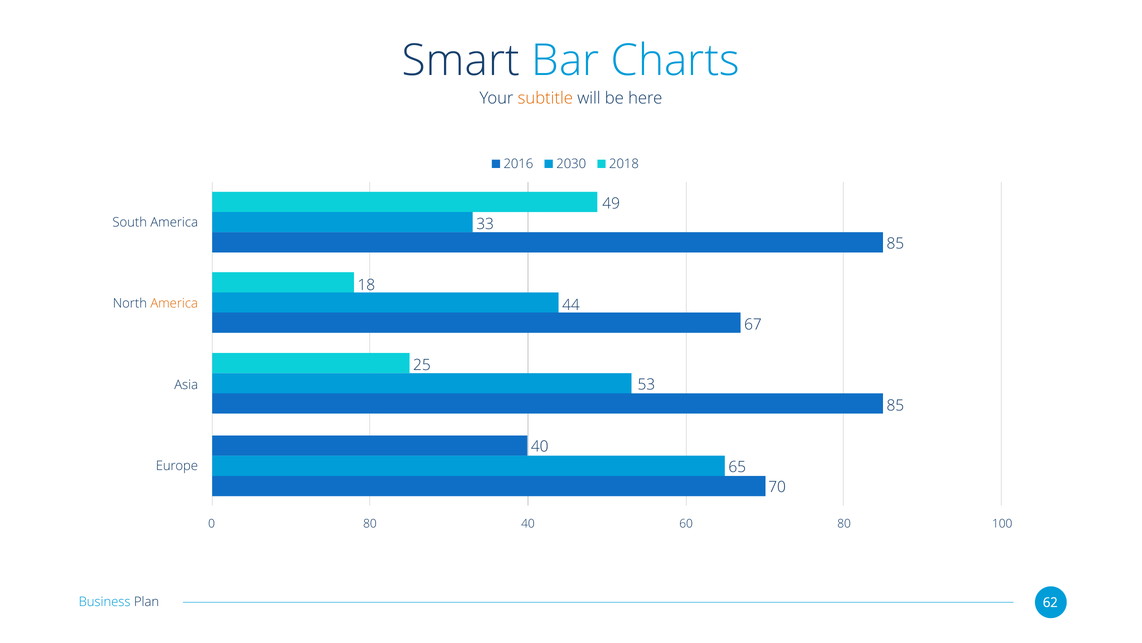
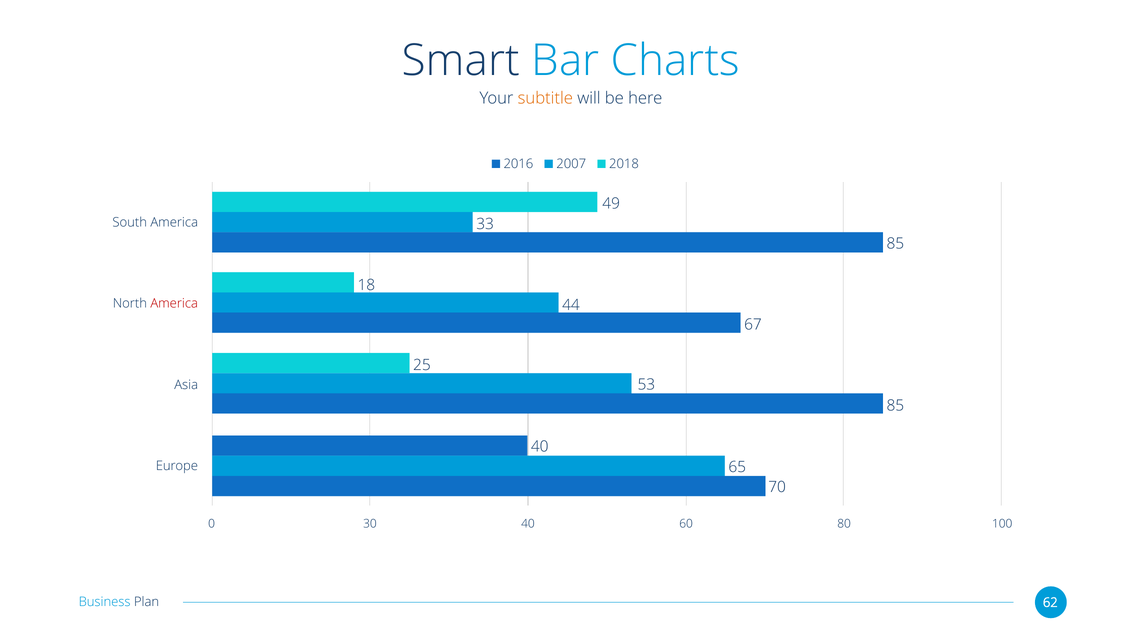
2030: 2030 -> 2007
America at (174, 303) colour: orange -> red
0 80: 80 -> 30
